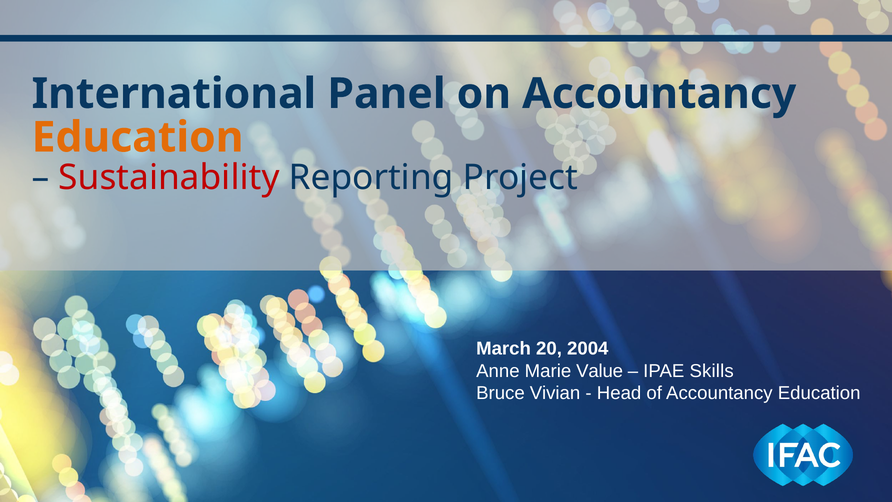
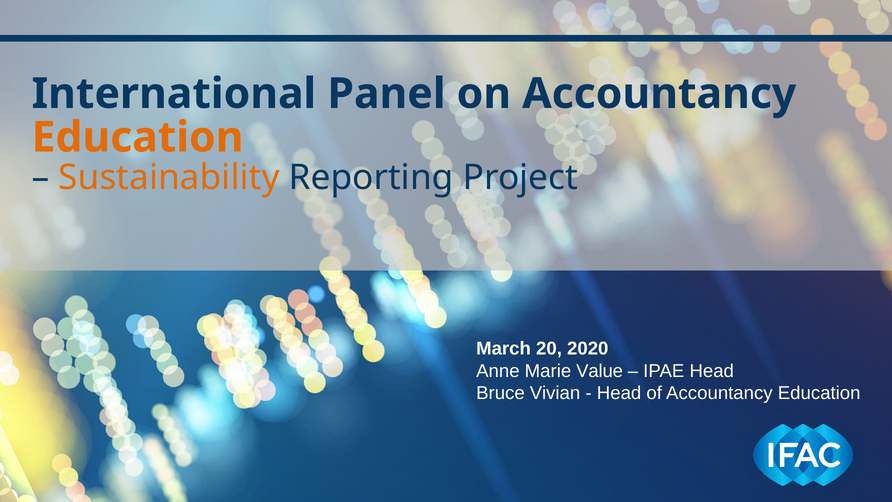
Sustainability colour: red -> orange
2004: 2004 -> 2020
IPAE Skills: Skills -> Head
